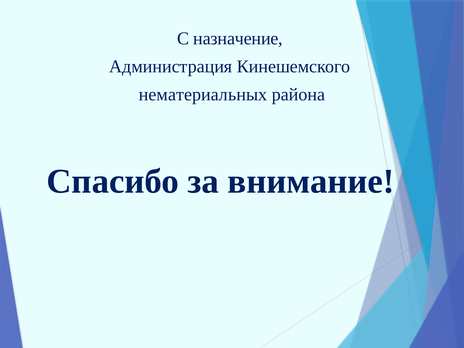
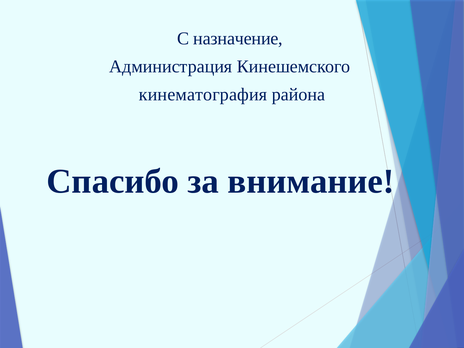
нематериальных: нематериальных -> кинематография
